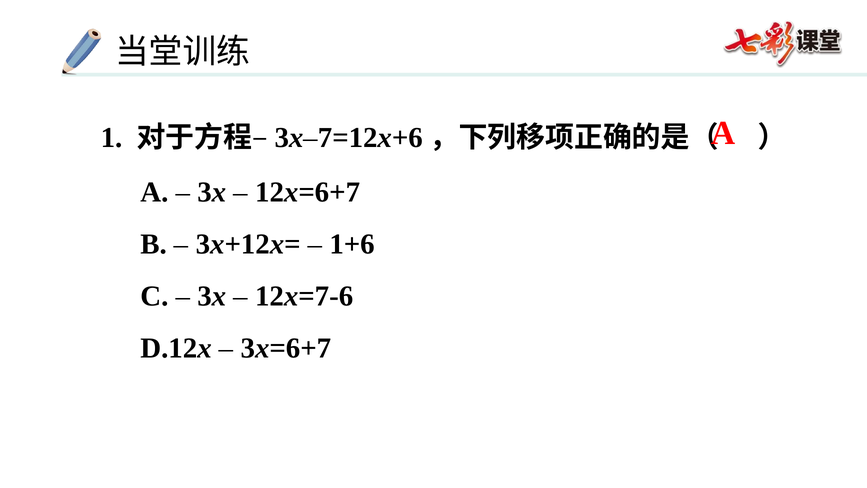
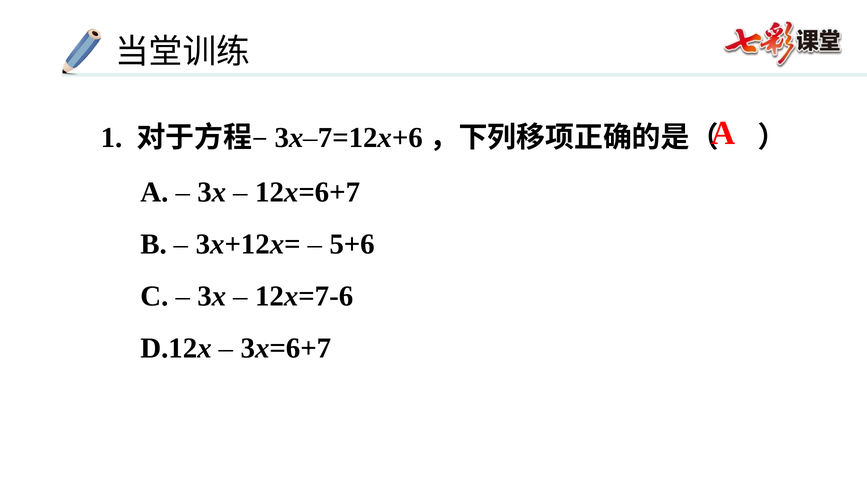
1+6: 1+6 -> 5+6
